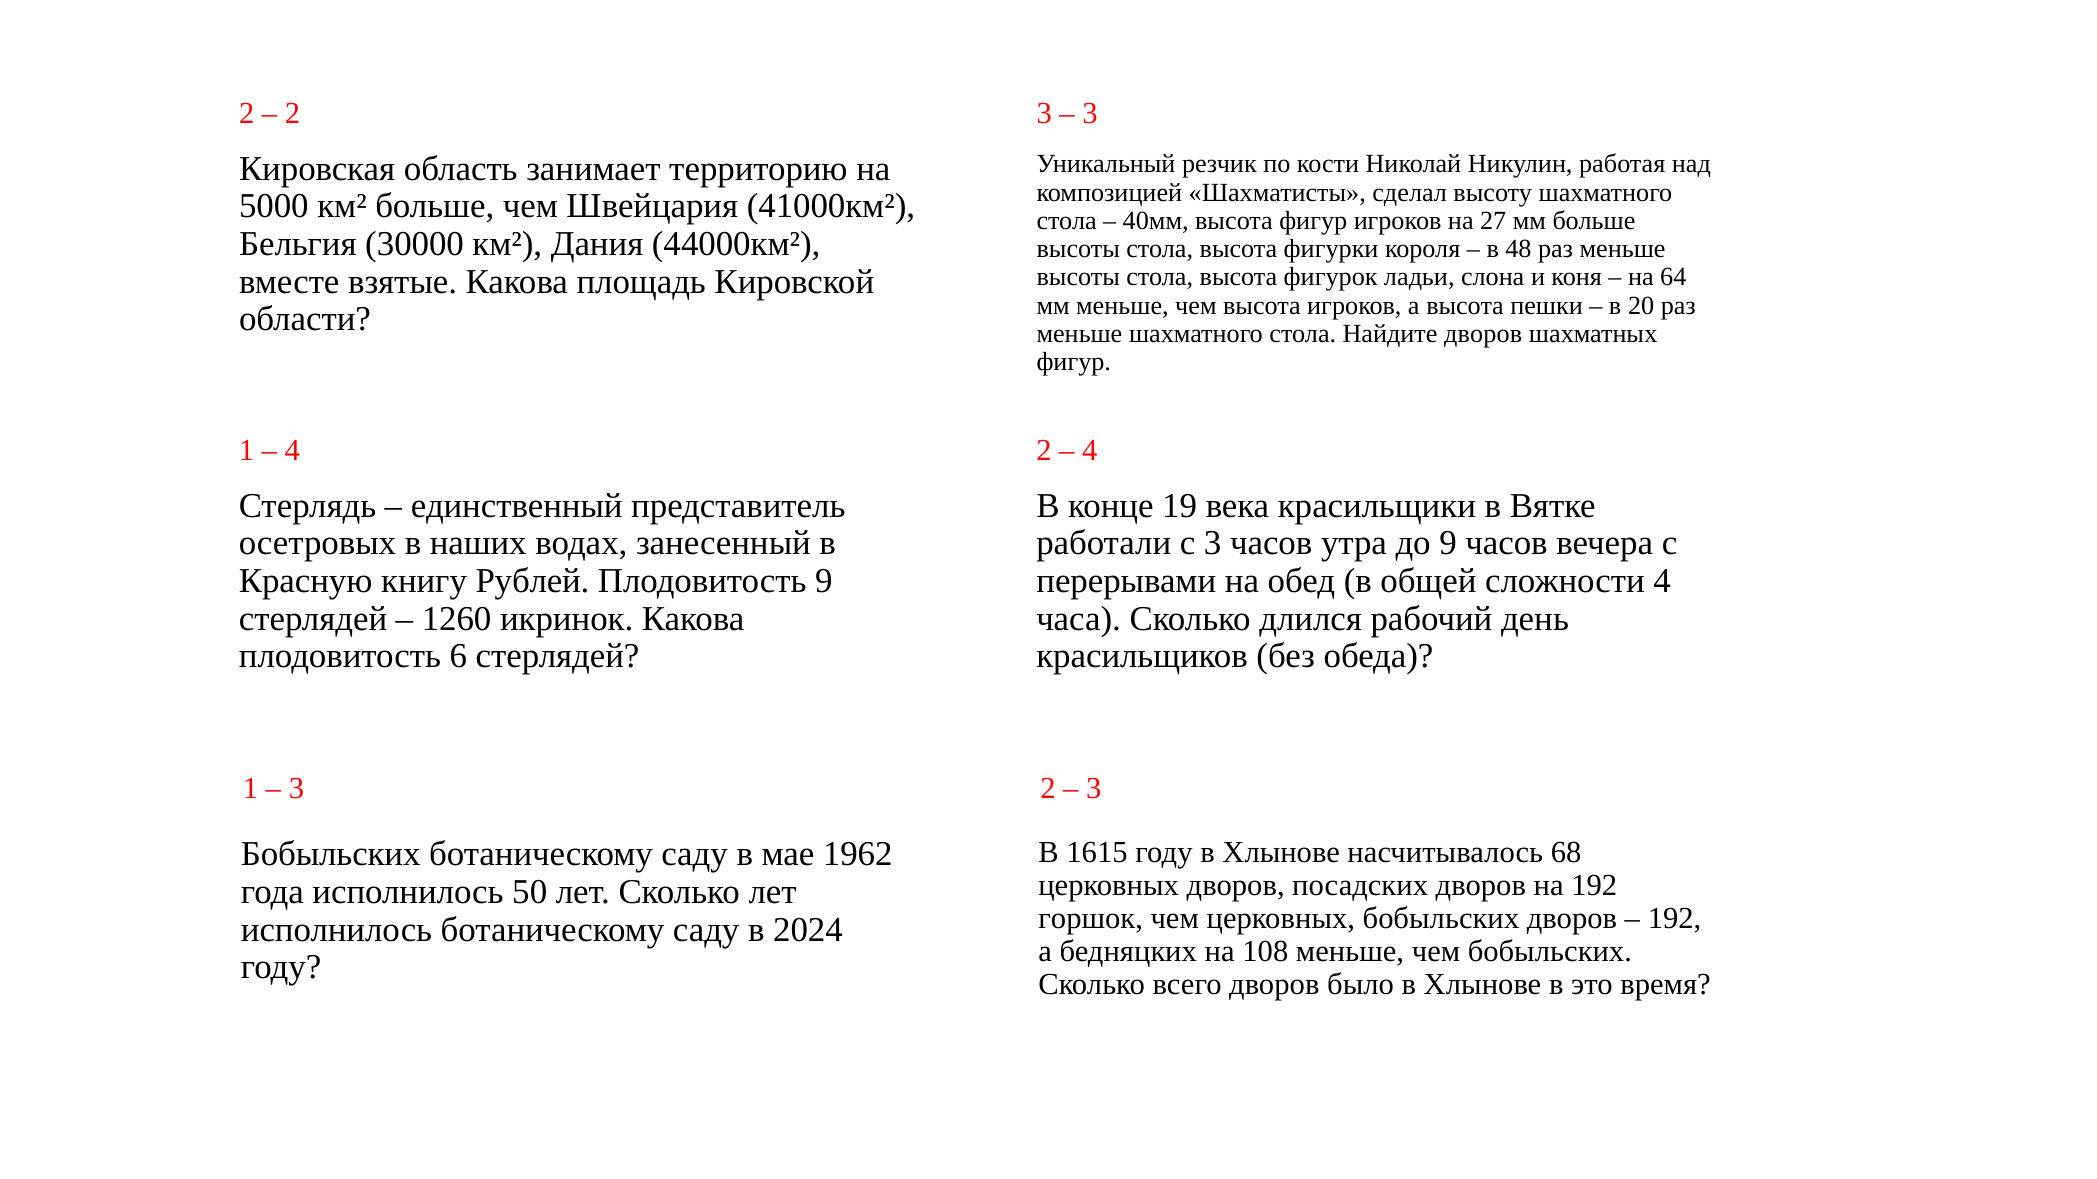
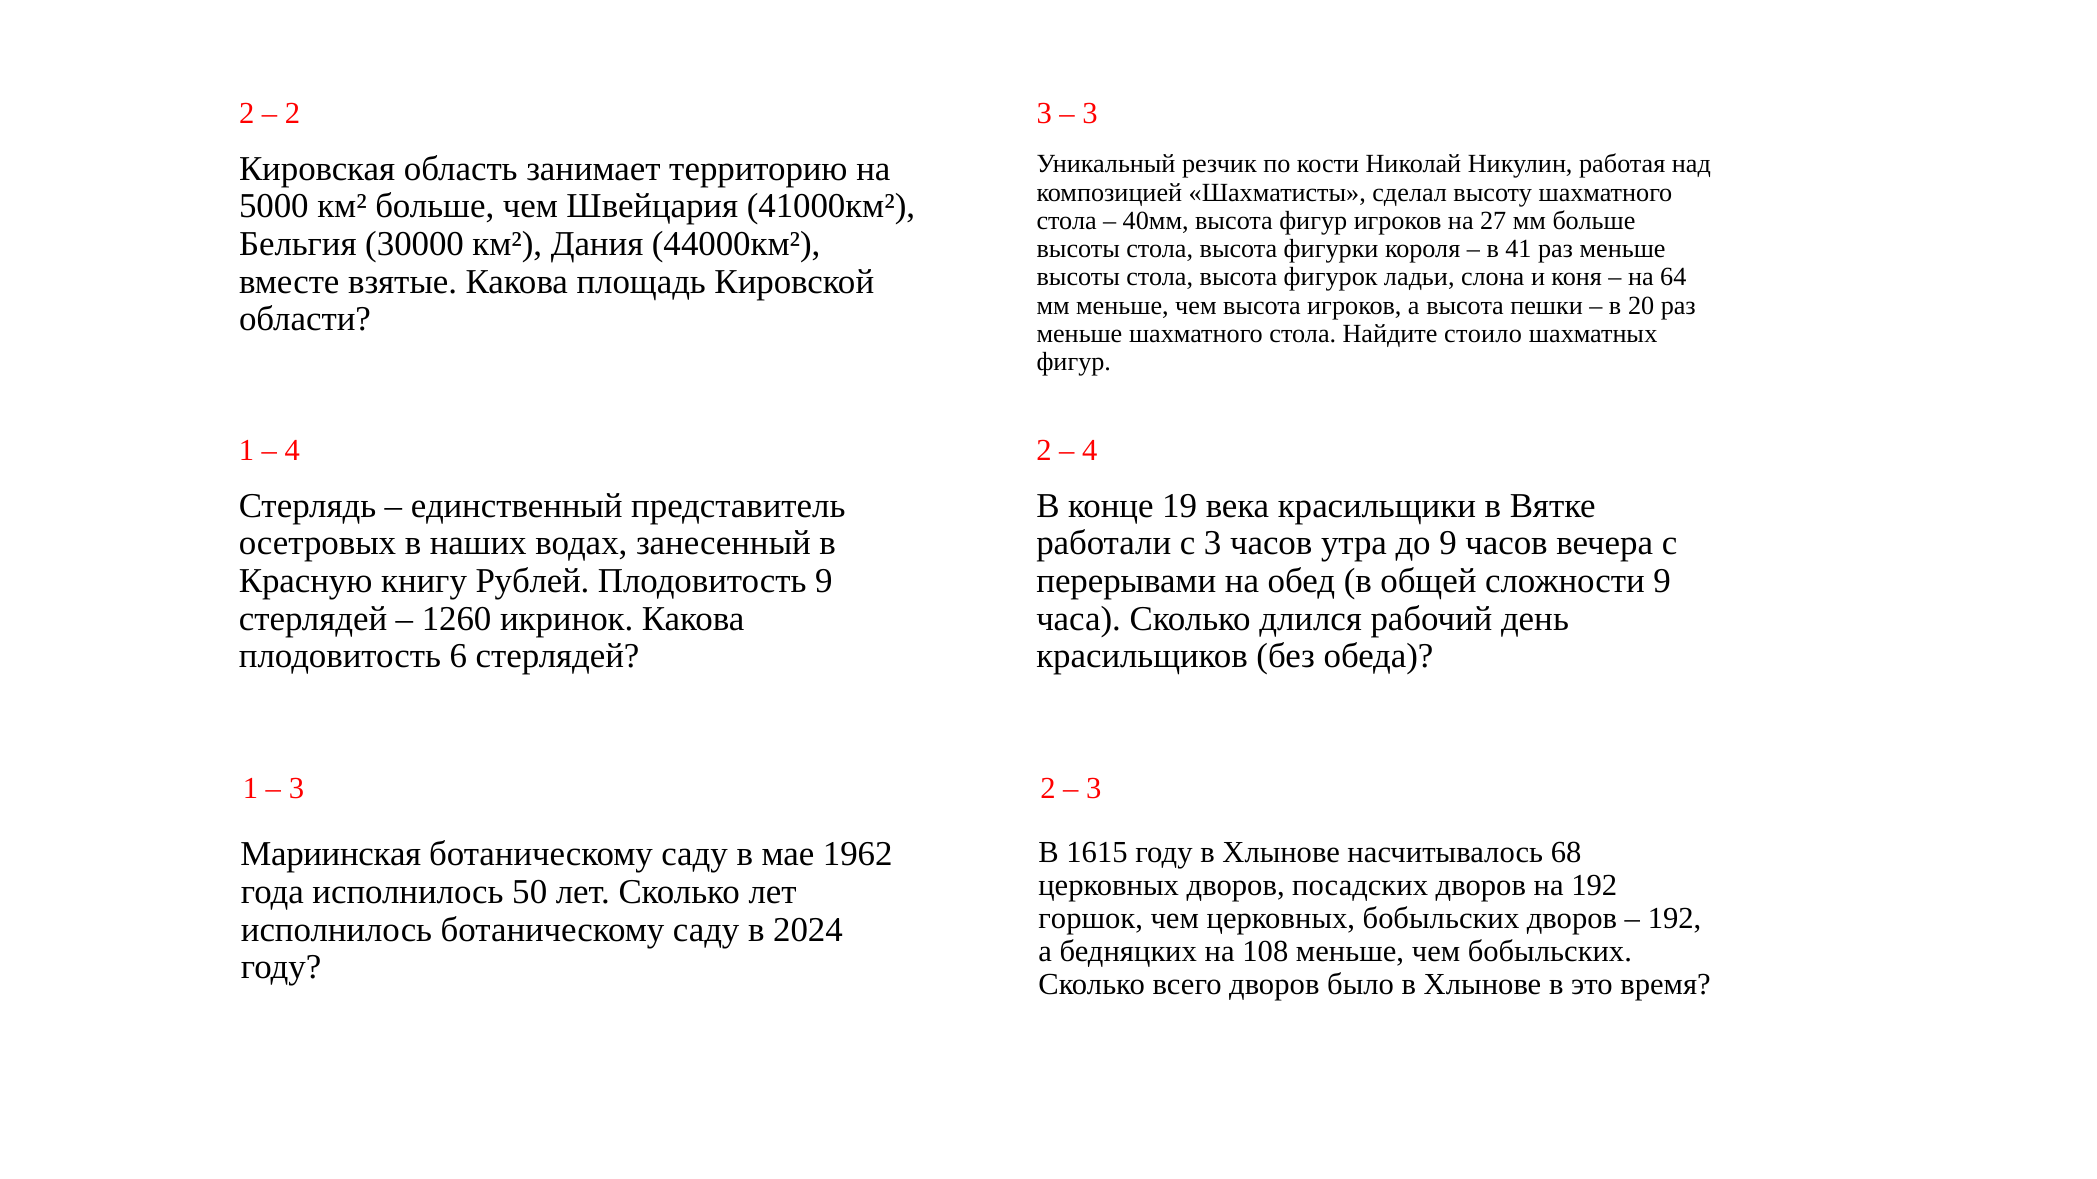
48: 48 -> 41
Найдите дворов: дворов -> стоило
сложности 4: 4 -> 9
Бобыльских at (331, 855): Бобыльских -> Мариинская
